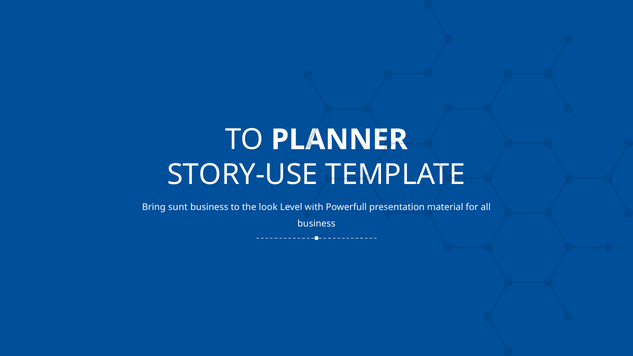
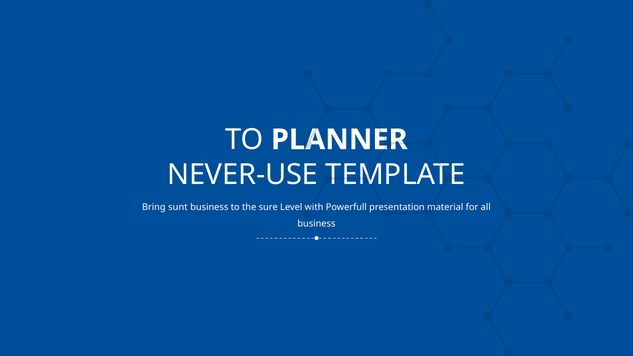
STORY-USE: STORY-USE -> NEVER-USE
look: look -> sure
